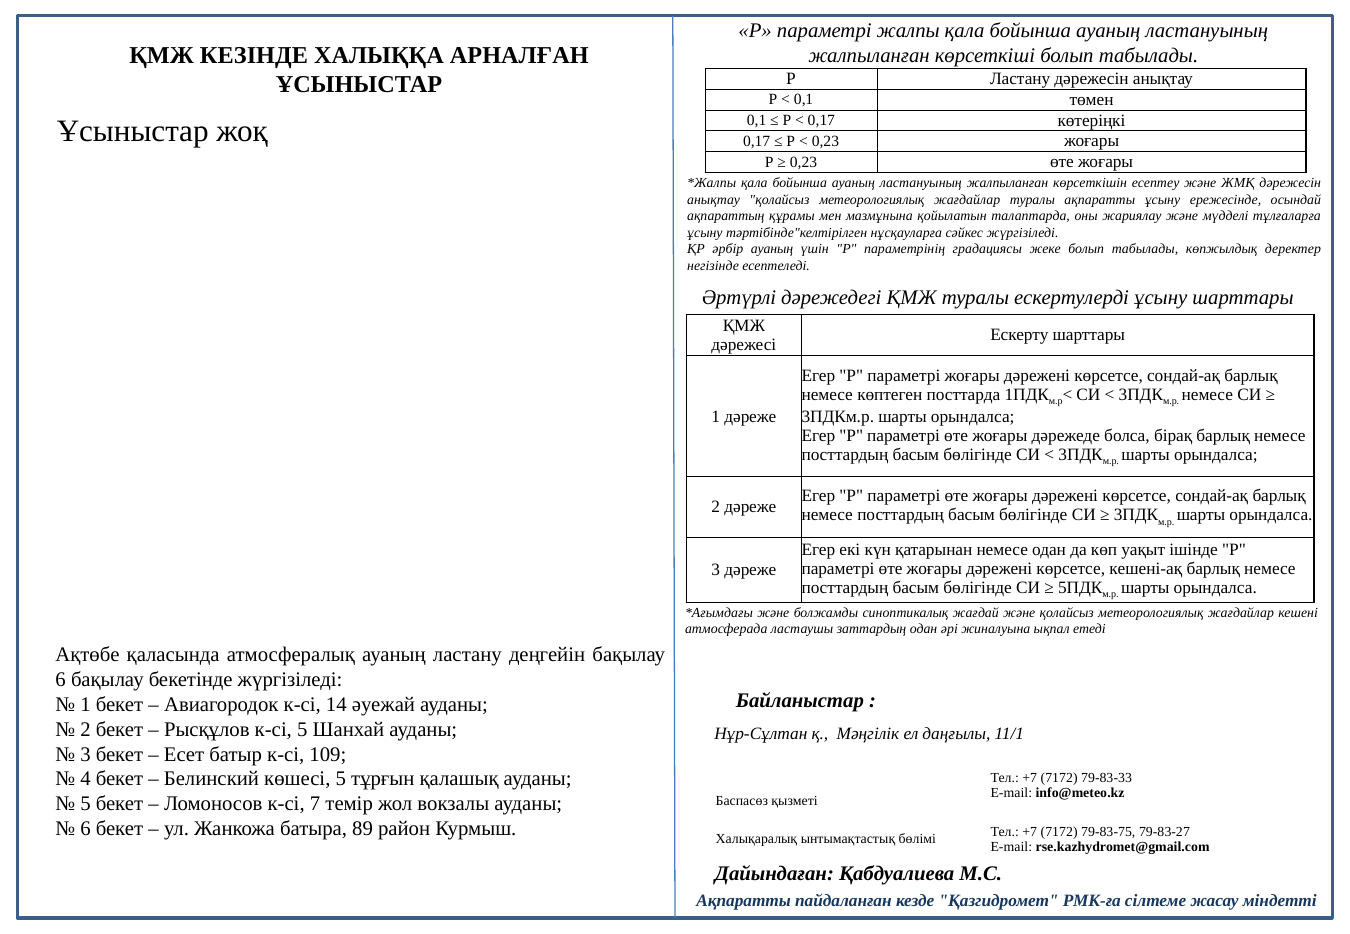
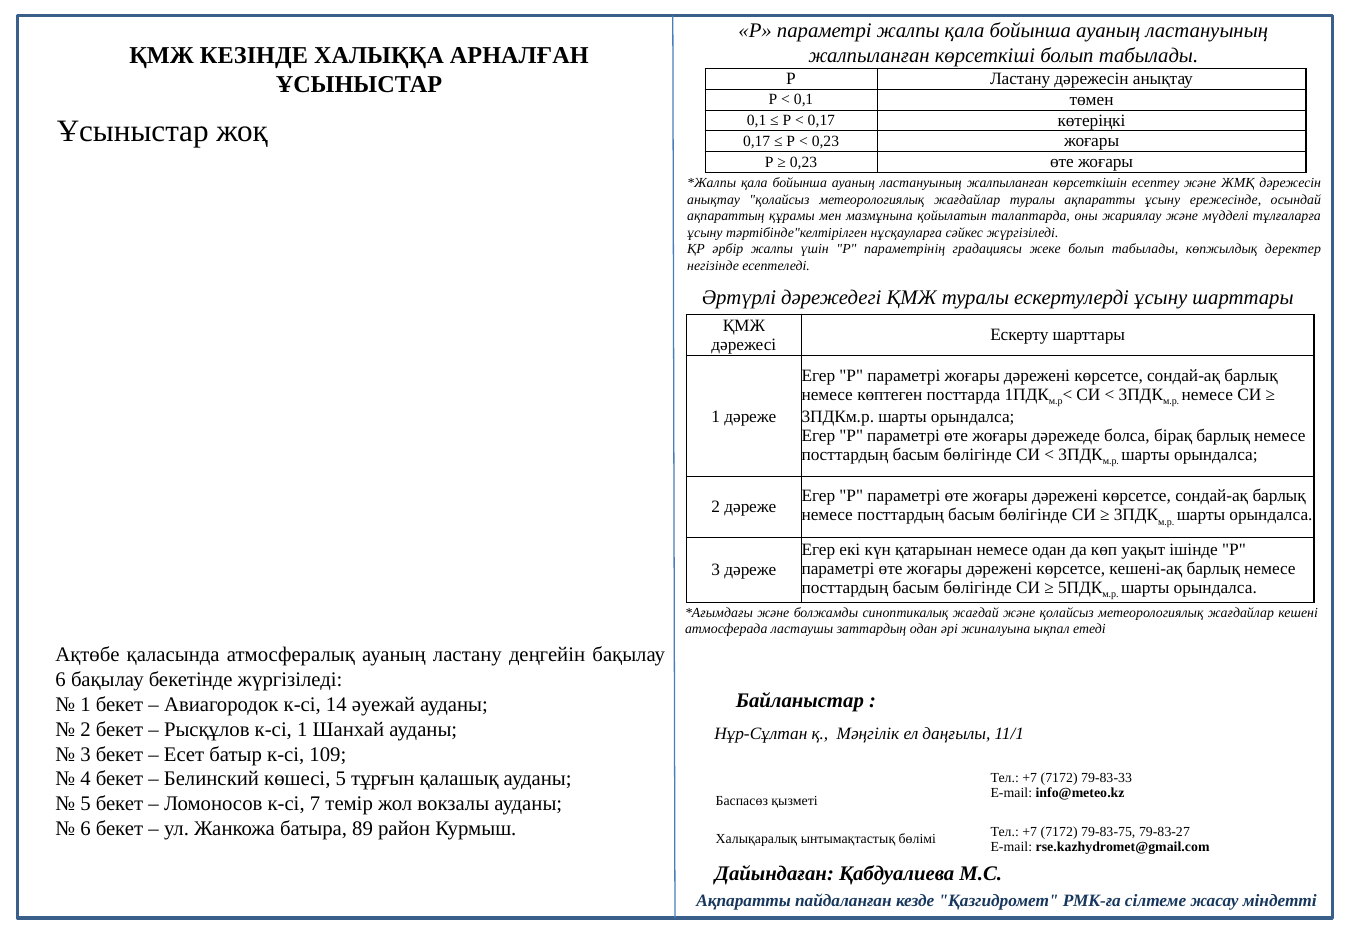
әрбір ауаның: ауаның -> жалпы
к-сі 5: 5 -> 1
